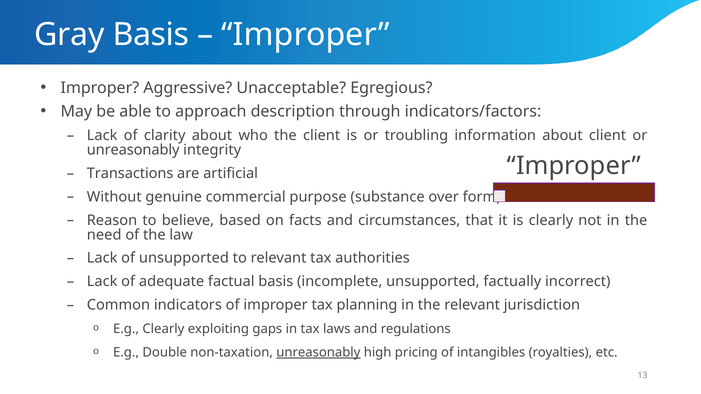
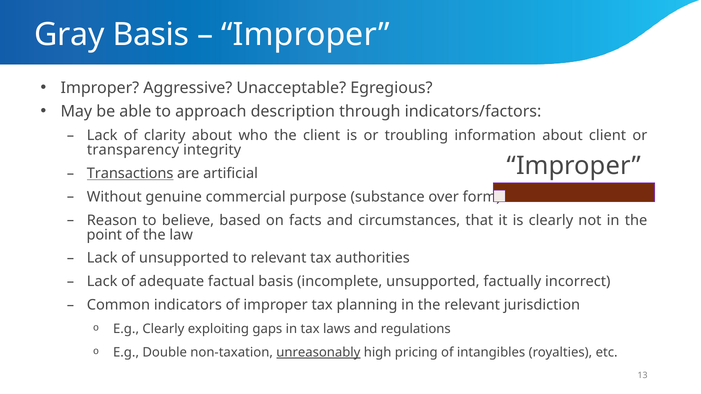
unreasonably at (133, 150): unreasonably -> transparency
Transactions underline: none -> present
need: need -> point
